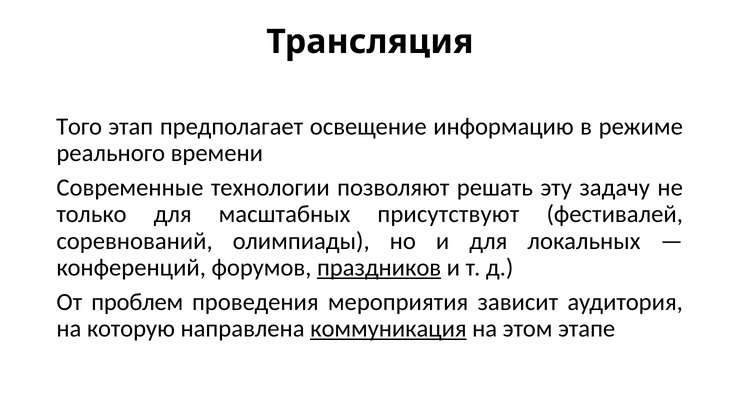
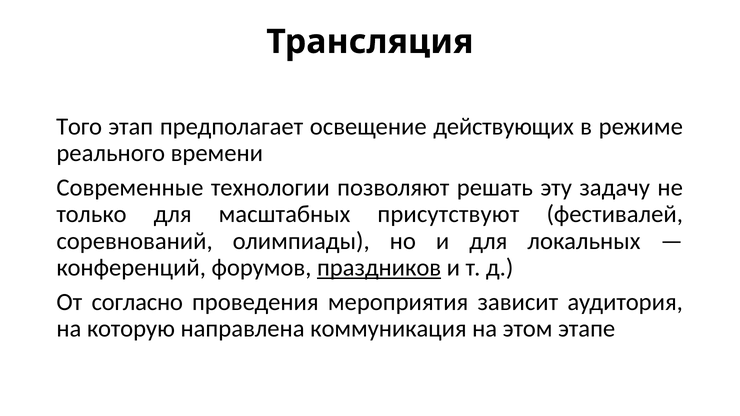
информацию: информацию -> действующих
проблем: проблем -> согласно
коммуникация underline: present -> none
